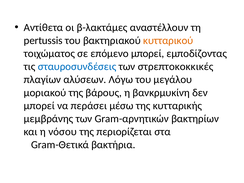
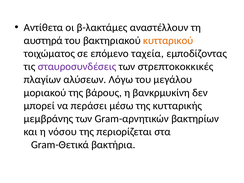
pertussis: pertussis -> αυστηρά
επόμενο μπορεί: μπορεί -> ταχεία
σταυροσυνδέσεις colour: blue -> purple
